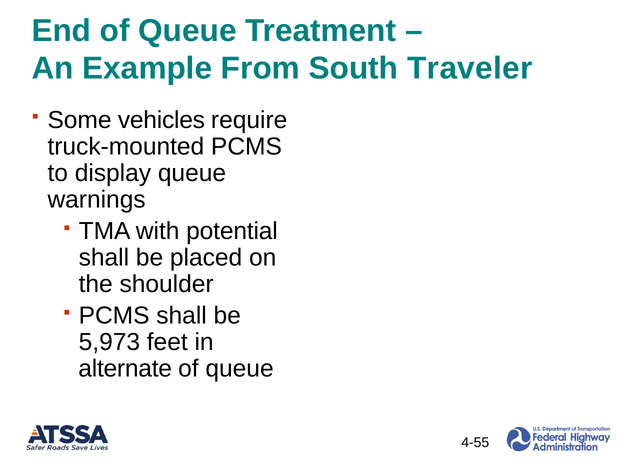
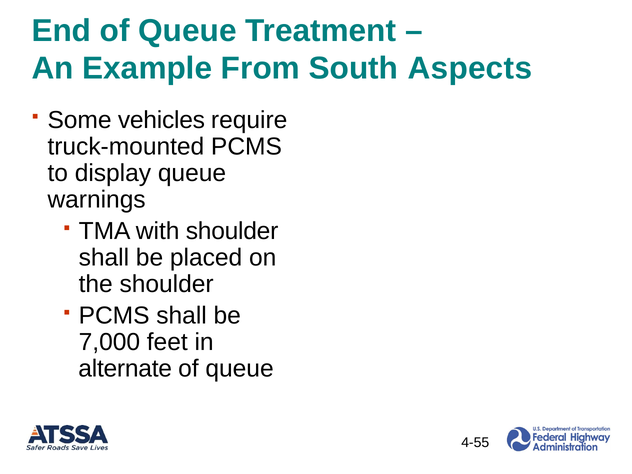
Traveler: Traveler -> Aspects
with potential: potential -> shoulder
5,973: 5,973 -> 7,000
